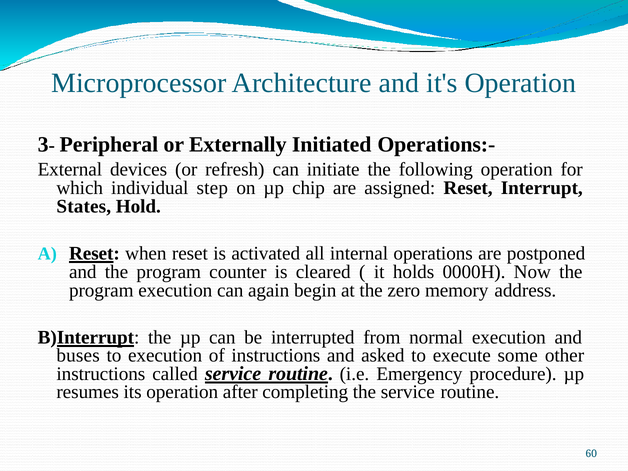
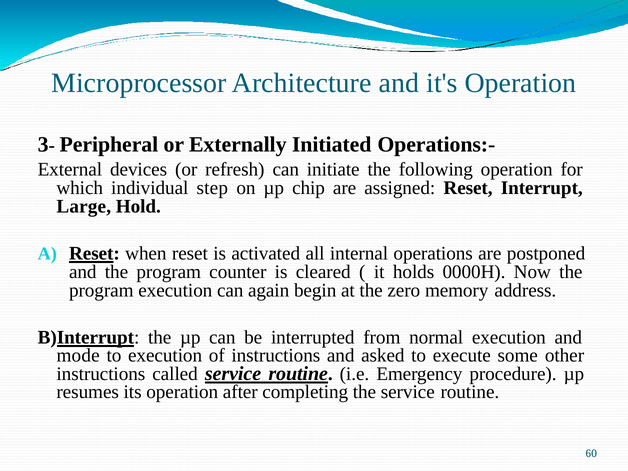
States: States -> Large
buses: buses -> mode
